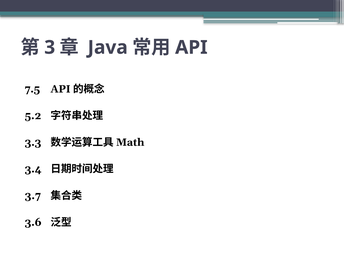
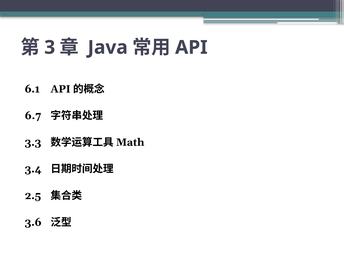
7.5: 7.5 -> 6.1
5.2: 5.2 -> 6.7
3.7: 3.7 -> 2.5
